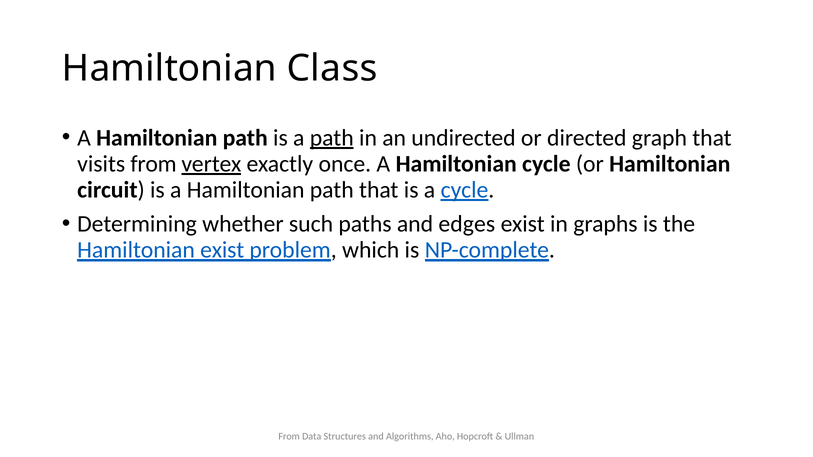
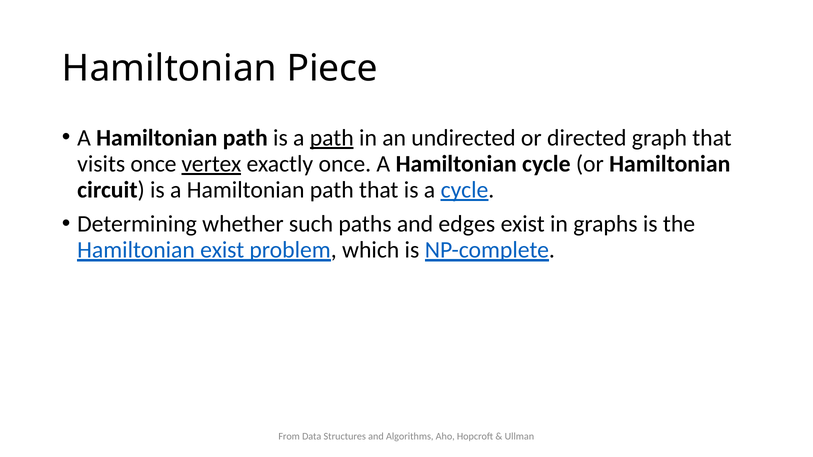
Class: Class -> Piece
visits from: from -> once
